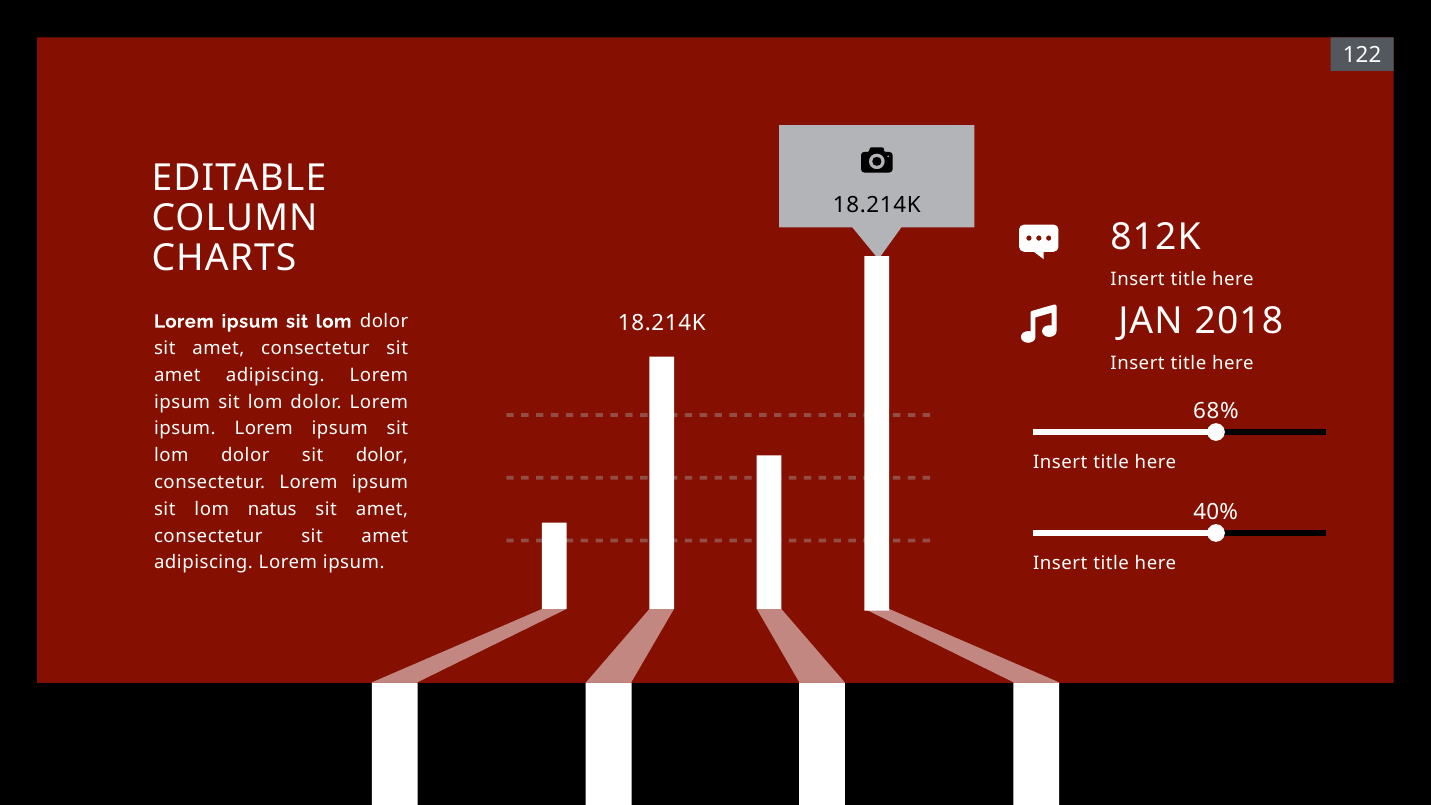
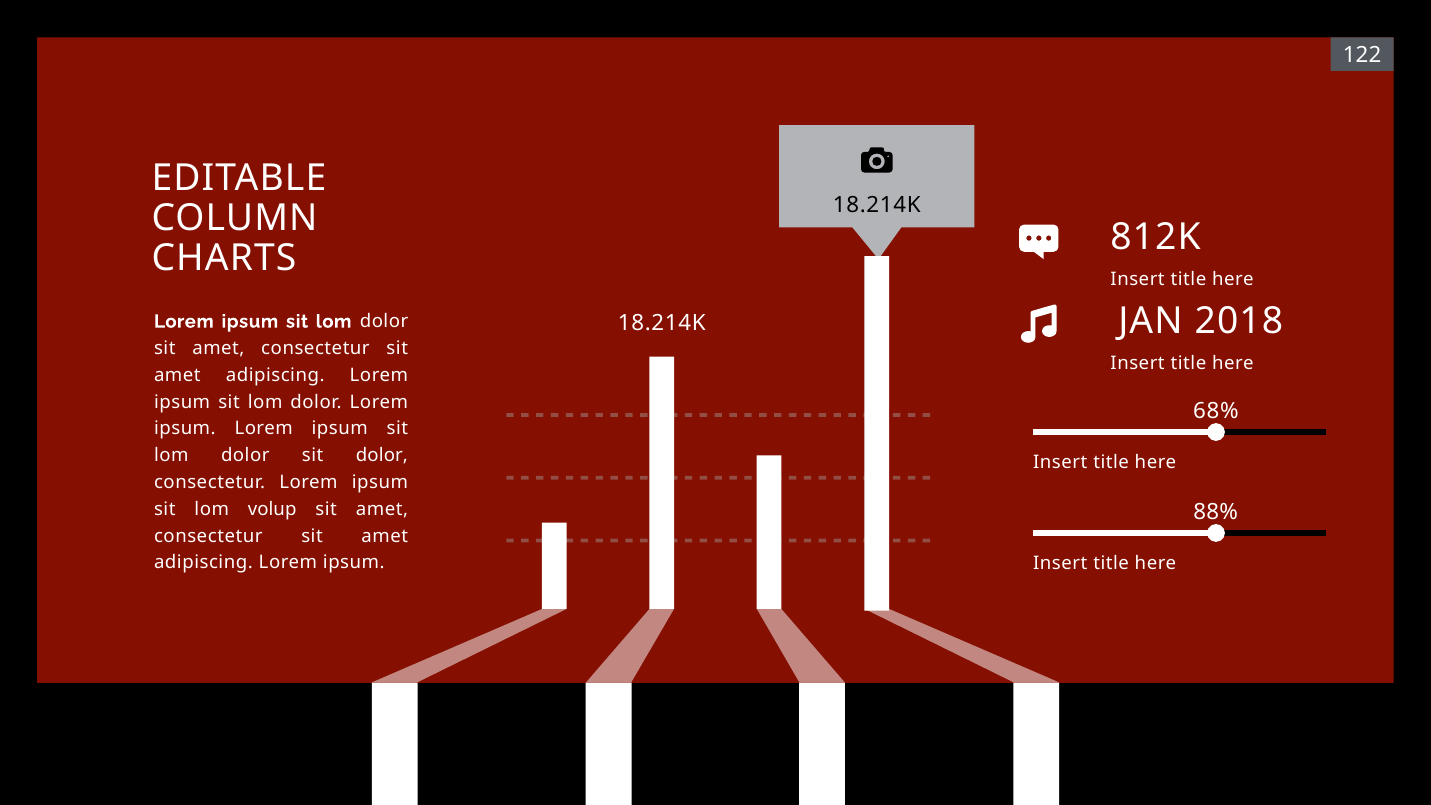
natus: natus -> volup
40%: 40% -> 88%
